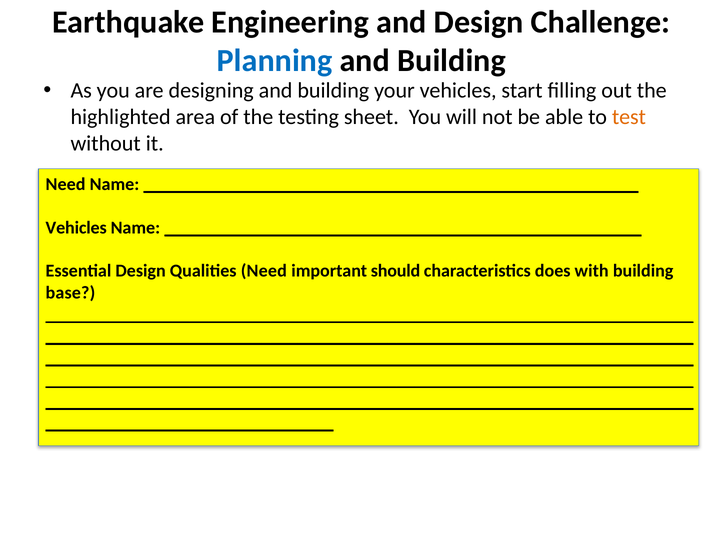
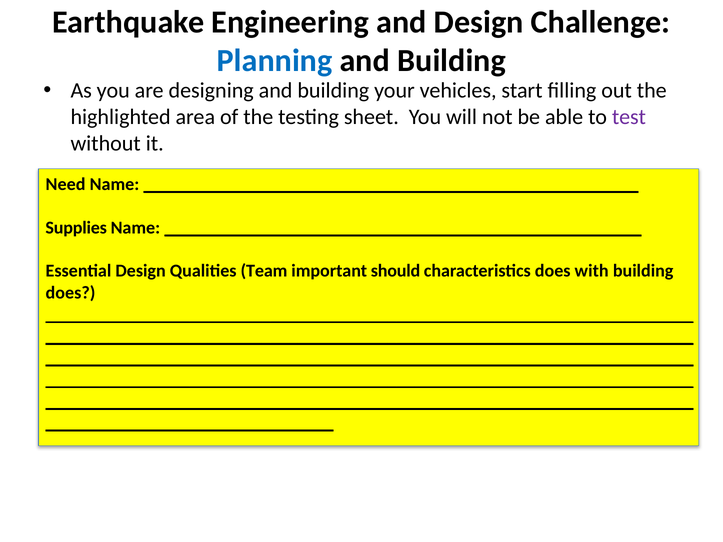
test colour: orange -> purple
Vehicles at (76, 228): Vehicles -> Supplies
Qualities Need: Need -> Team
base at (70, 293): base -> does
